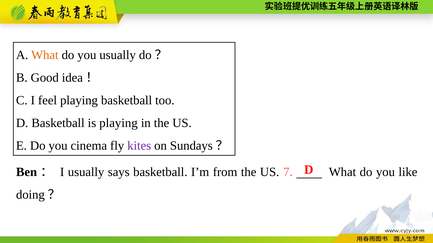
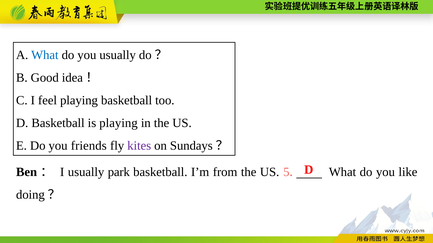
What at (45, 55) colour: orange -> blue
cinema: cinema -> friends
says: says -> park
7: 7 -> 5
